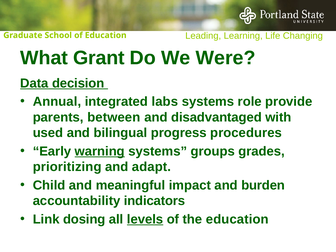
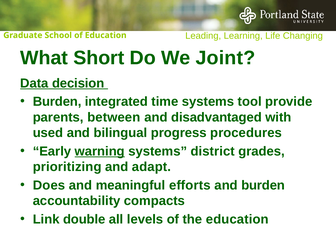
Grant: Grant -> Short
Were: Were -> Joint
Annual at (57, 102): Annual -> Burden
labs: labs -> time
role: role -> tool
groups: groups -> district
Child: Child -> Does
impact: impact -> efforts
indicators: indicators -> compacts
dosing: dosing -> double
levels underline: present -> none
